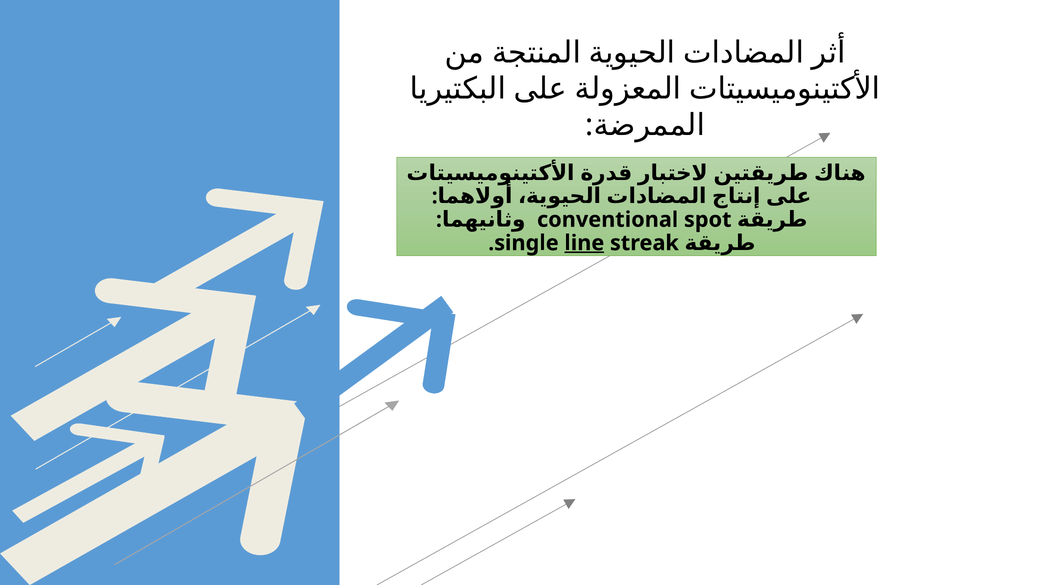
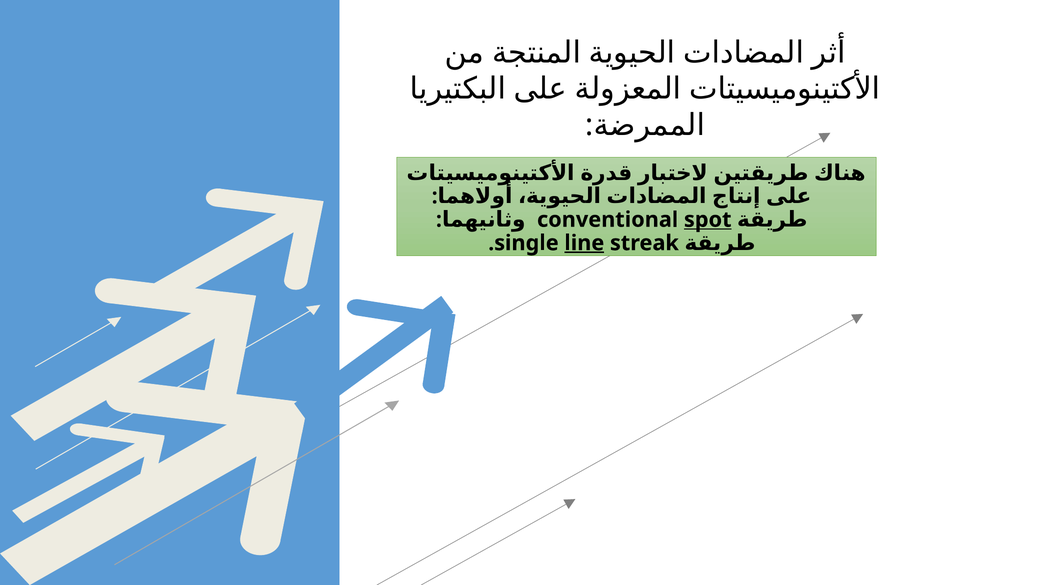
spot underline: none -> present
